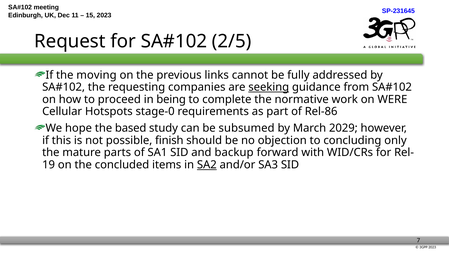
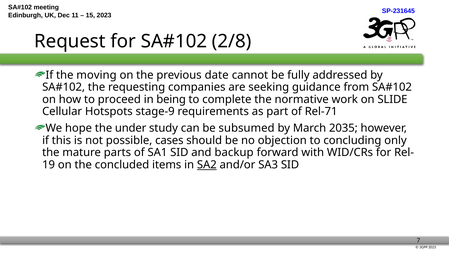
2/5: 2/5 -> 2/8
links: links -> date
seeking underline: present -> none
WERE: WERE -> SLIDE
stage-0: stage-0 -> stage-9
Rel-86: Rel-86 -> Rel-71
based: based -> under
2029: 2029 -> 2035
finish: finish -> cases
